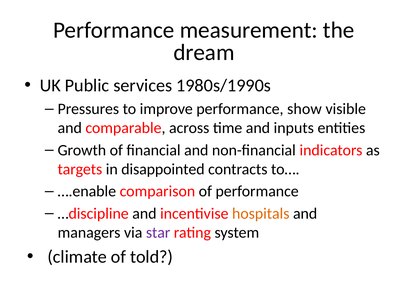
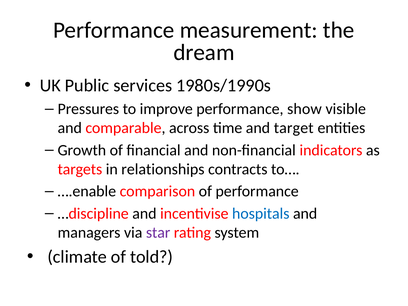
inputs: inputs -> target
disappointed: disappointed -> relationships
hospitals colour: orange -> blue
